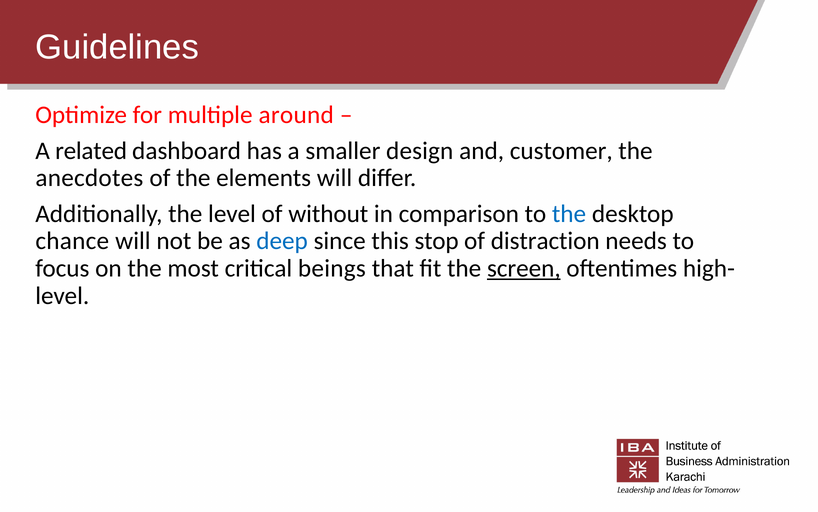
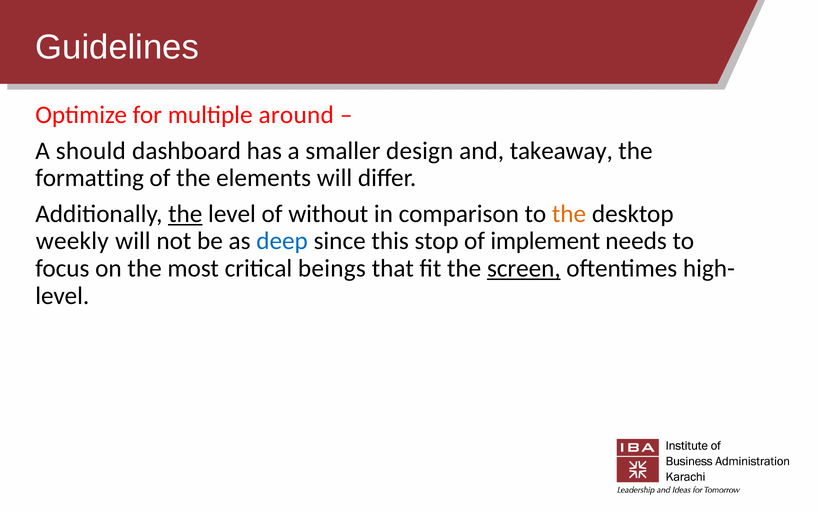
related: related -> should
customer: customer -> takeaway
anecdotes: anecdotes -> formatting
the at (185, 214) underline: none -> present
the at (569, 214) colour: blue -> orange
chance: chance -> weekly
distraction: distraction -> implement
